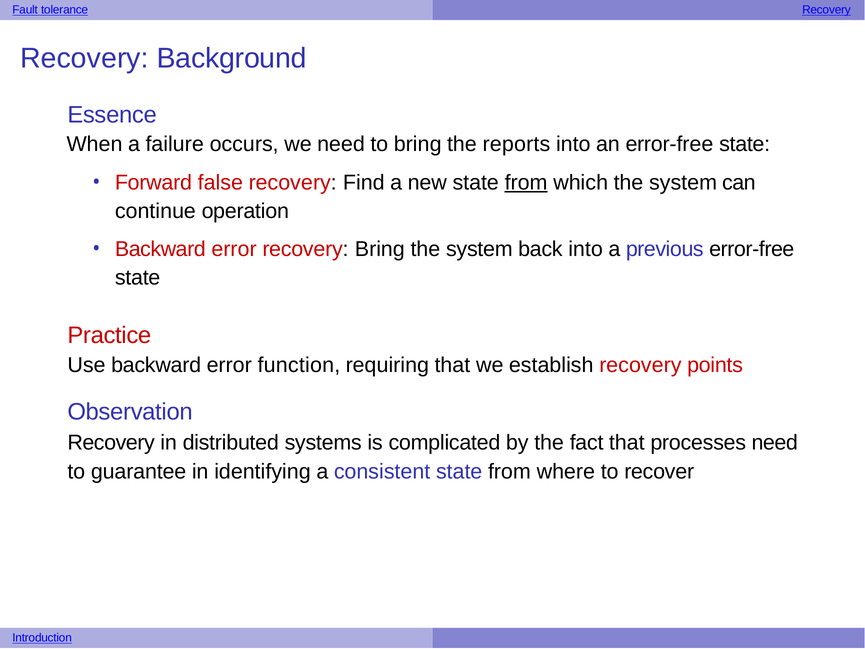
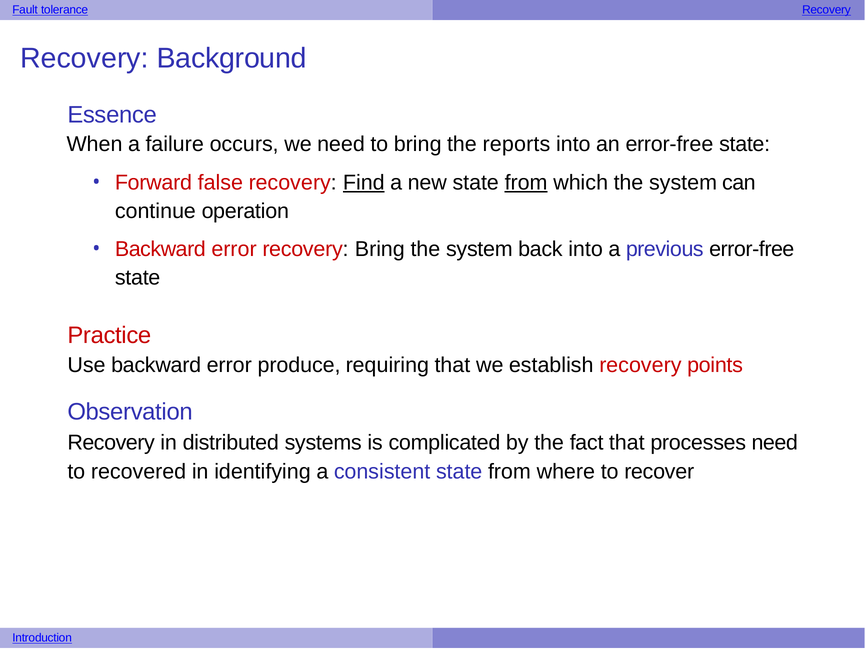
Find underline: none -> present
function: function -> produce
guarantee: guarantee -> recovered
